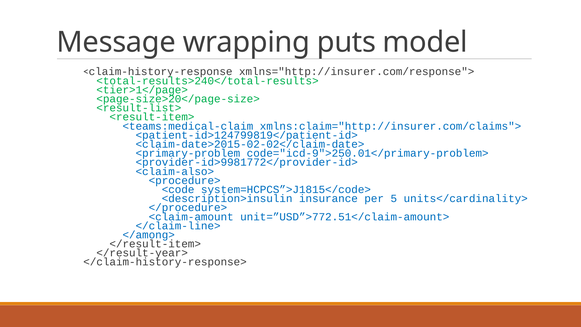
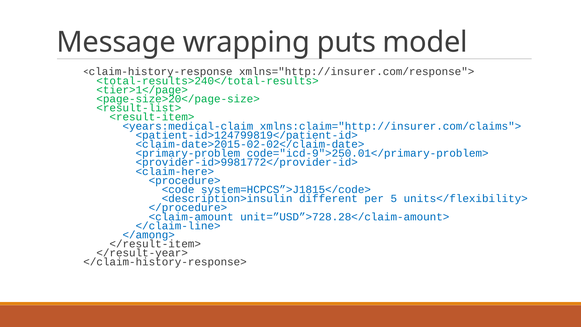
<teams:medical-claim: <teams:medical-claim -> <years:medical-claim
<claim-also>: <claim-also> -> <claim-here>
insurance: insurance -> different
units</cardinality>: units</cardinality> -> units</flexibility>
unit=”USD”>772.51</claim-amount>: unit=”USD”>772.51</claim-amount> -> unit=”USD”>728.28</claim-amount>
